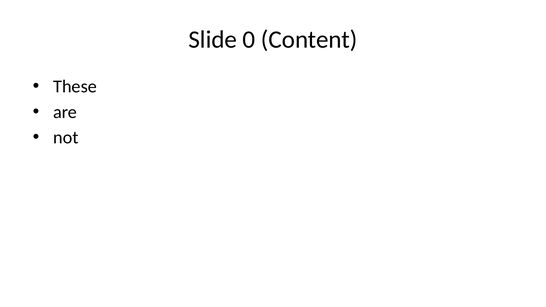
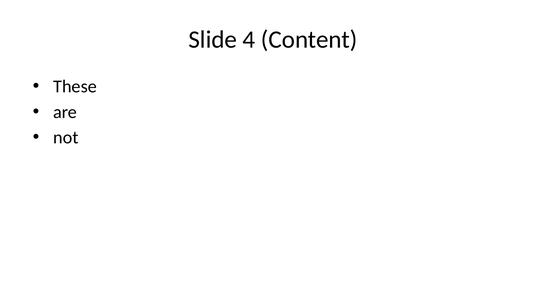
0: 0 -> 4
